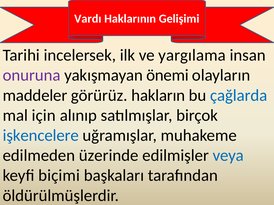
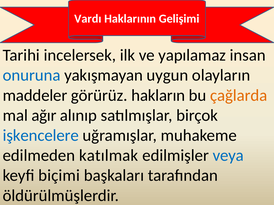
yargılama: yargılama -> yapılamaz
onuruna colour: purple -> blue
önemi: önemi -> uygun
çağlarda colour: blue -> orange
için: için -> ağır
üzerinde: üzerinde -> katılmak
